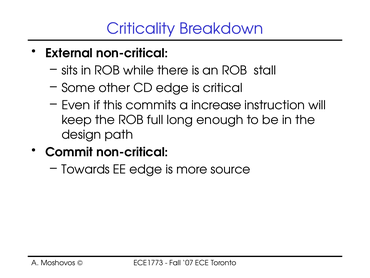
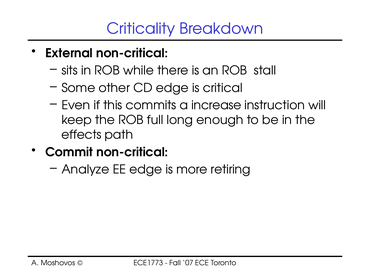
design: design -> effects
Towards: Towards -> Analyze
source: source -> retiring
